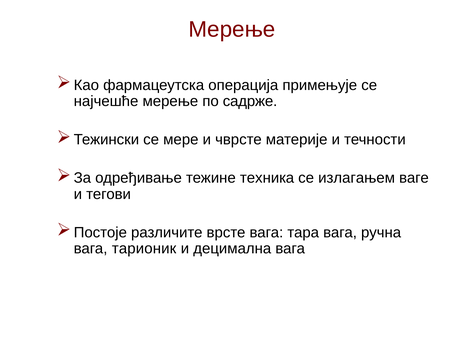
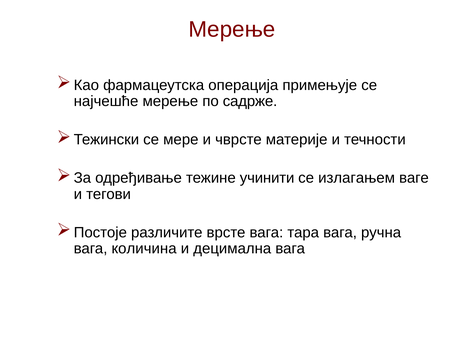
техника: техника -> учинити
тарионик: тарионик -> количина
